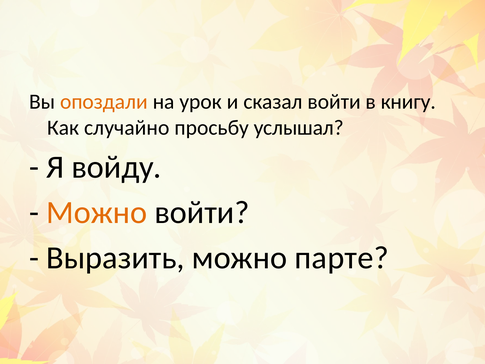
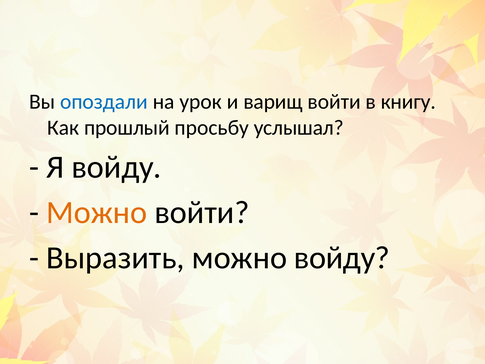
опоздали colour: orange -> blue
сказал: сказал -> варищ
случайно: случайно -> прошлый
можно парте: парте -> войду
